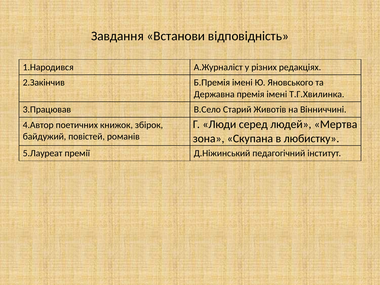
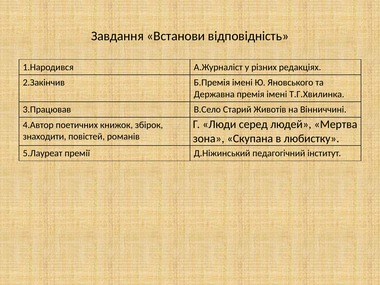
байдужий: байдужий -> знаходити
